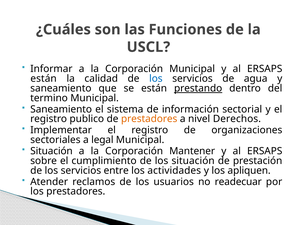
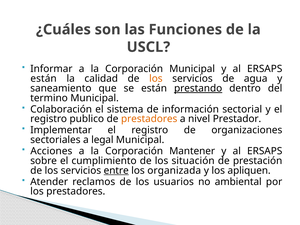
los at (156, 79) colour: blue -> orange
Saneamiento at (61, 109): Saneamiento -> Colaboración
Derechos: Derechos -> Prestador
Situación at (51, 151): Situación -> Acciones
entre underline: none -> present
actividades: actividades -> organizada
readecuar: readecuar -> ambiental
